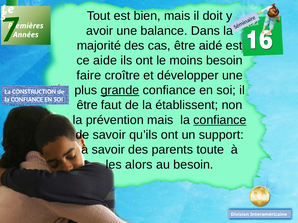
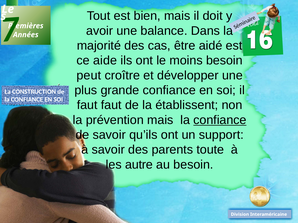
faire: faire -> peut
grande underline: present -> none
être at (87, 105): être -> faut
alors: alors -> autre
